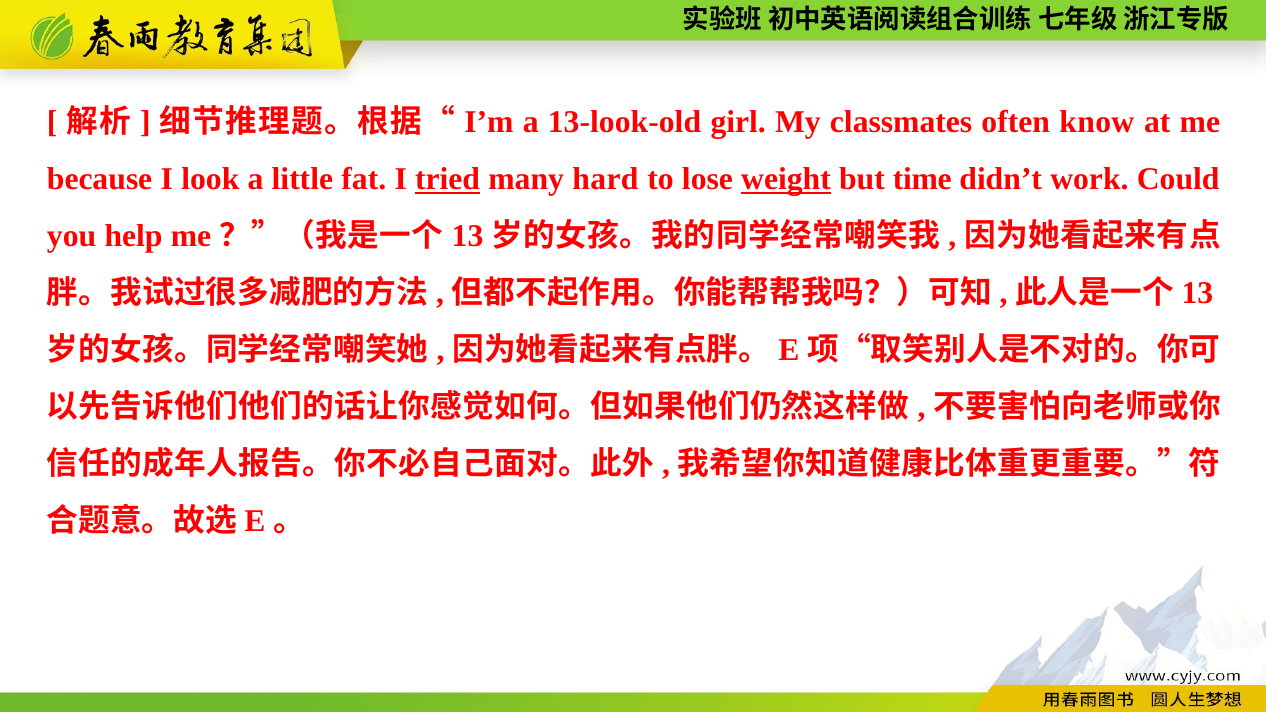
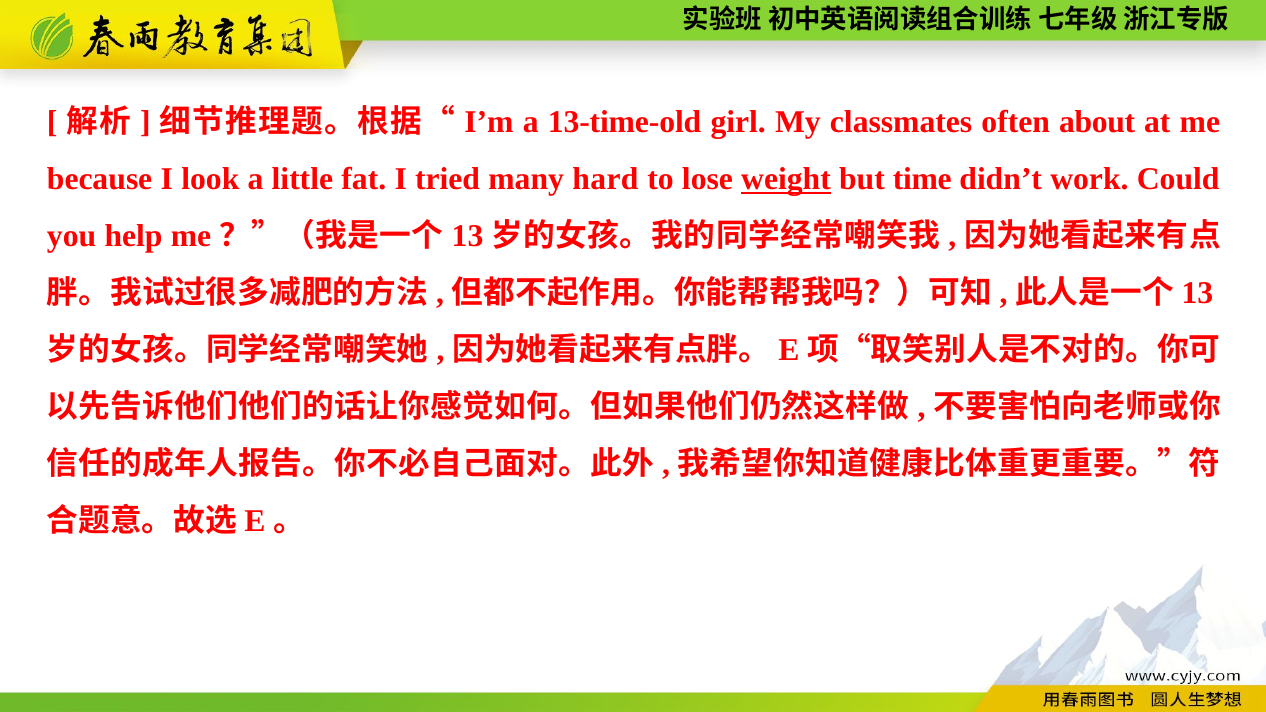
13-look-old: 13-look-old -> 13-time-old
know: know -> about
tried underline: present -> none
